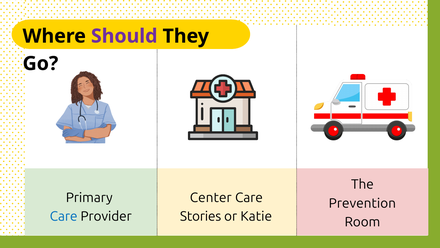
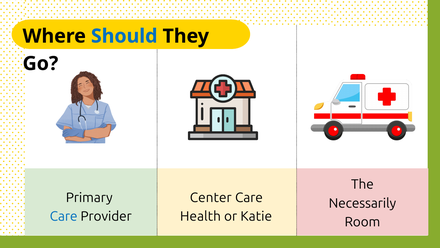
Should colour: purple -> blue
Prevention: Prevention -> Necessarily
Stories: Stories -> Health
